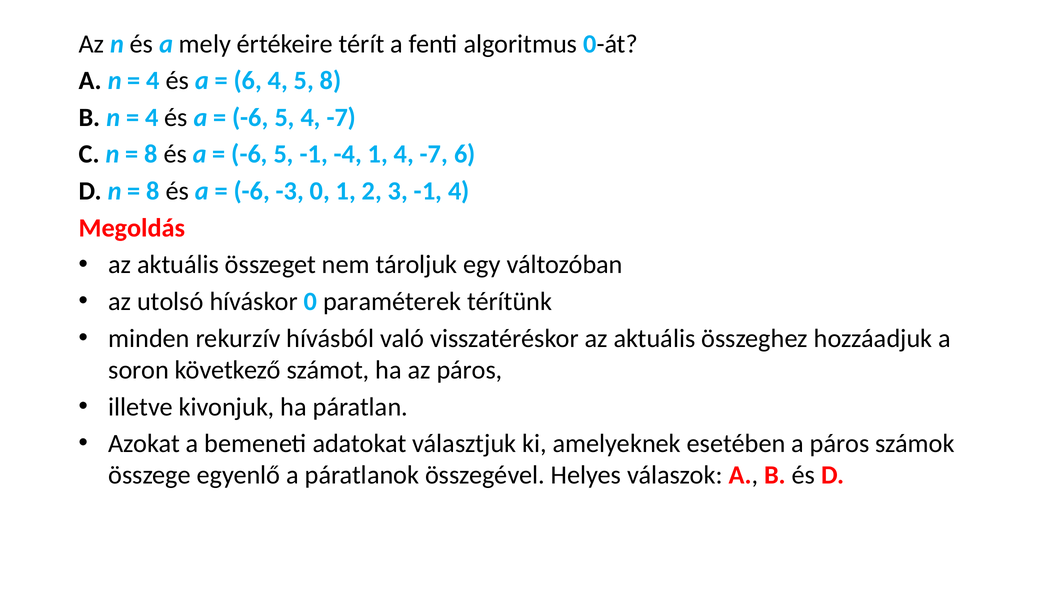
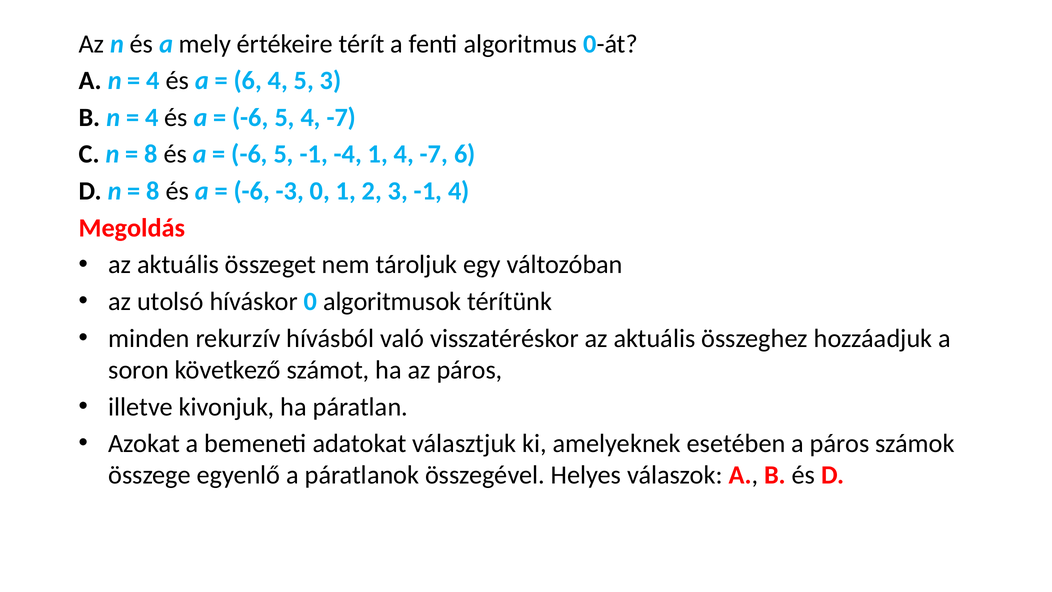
5 8: 8 -> 3
paraméterek: paraméterek -> algoritmusok
